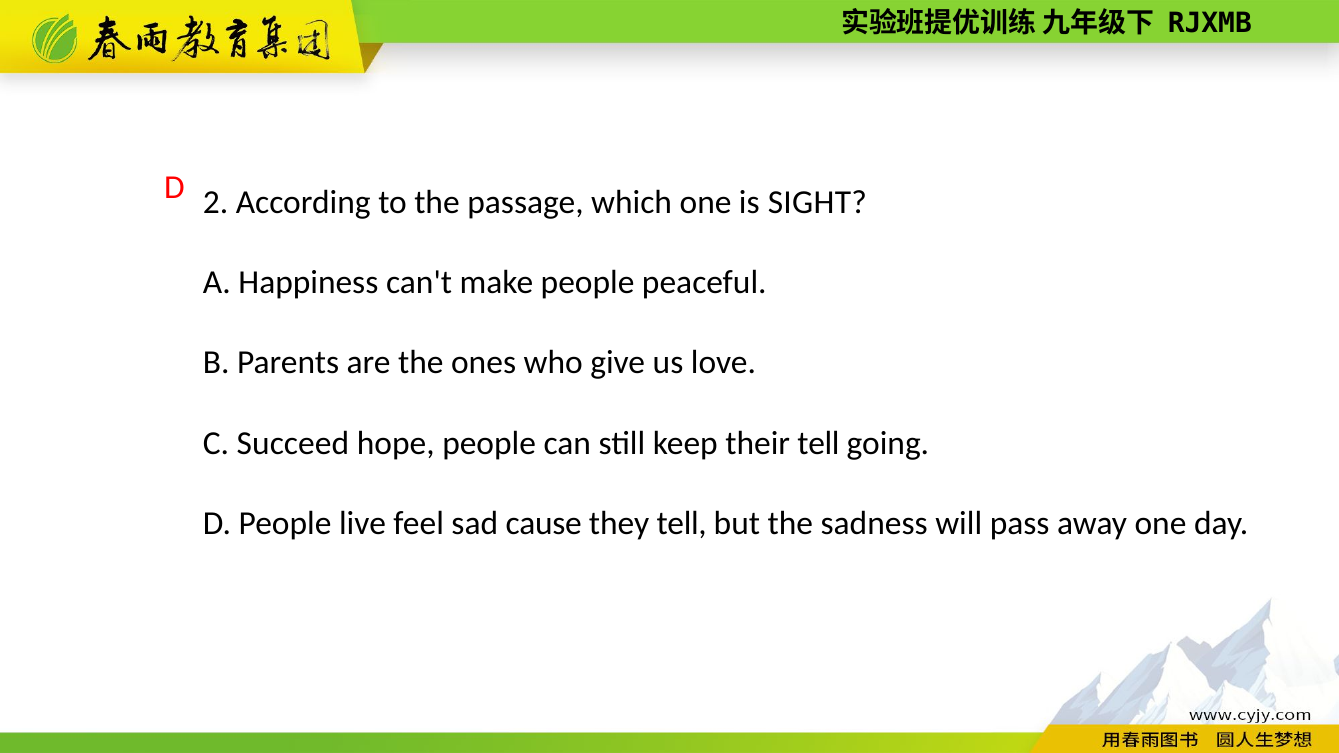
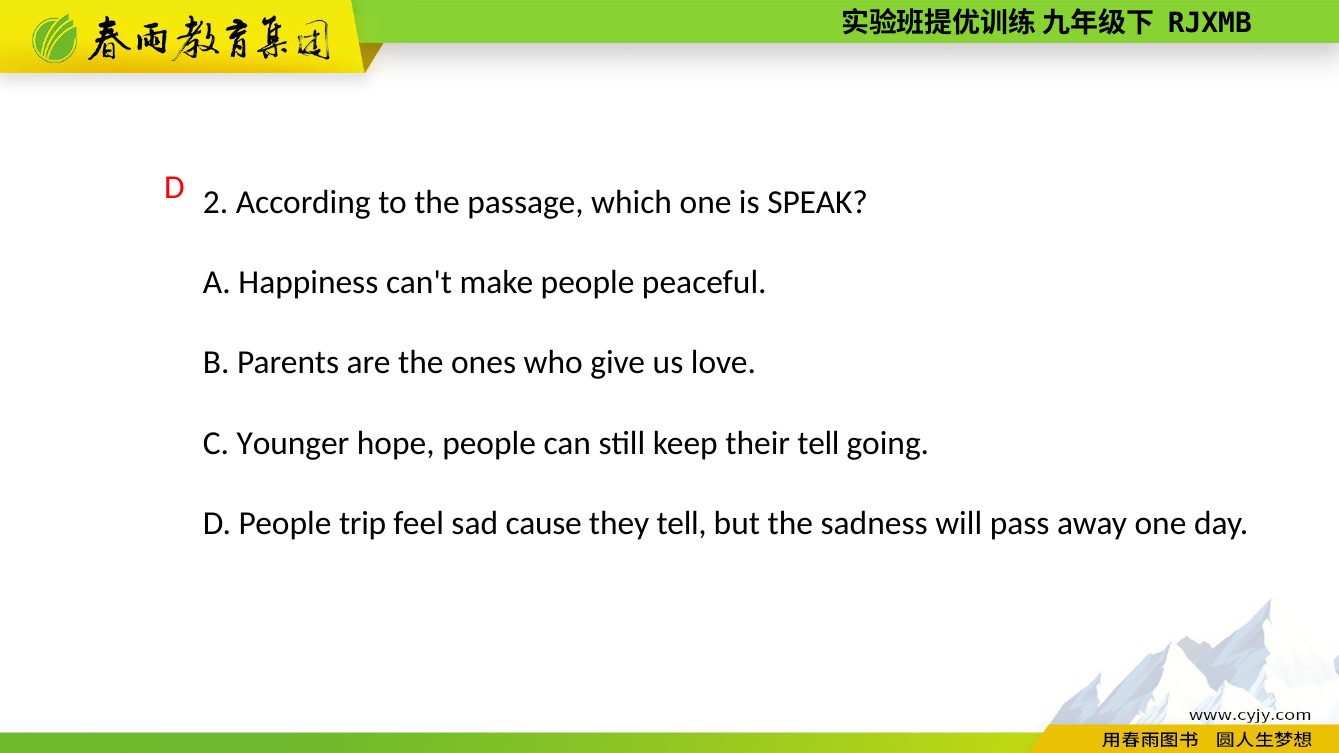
SIGHT: SIGHT -> SPEAK
Succeed: Succeed -> Younger
live: live -> trip
